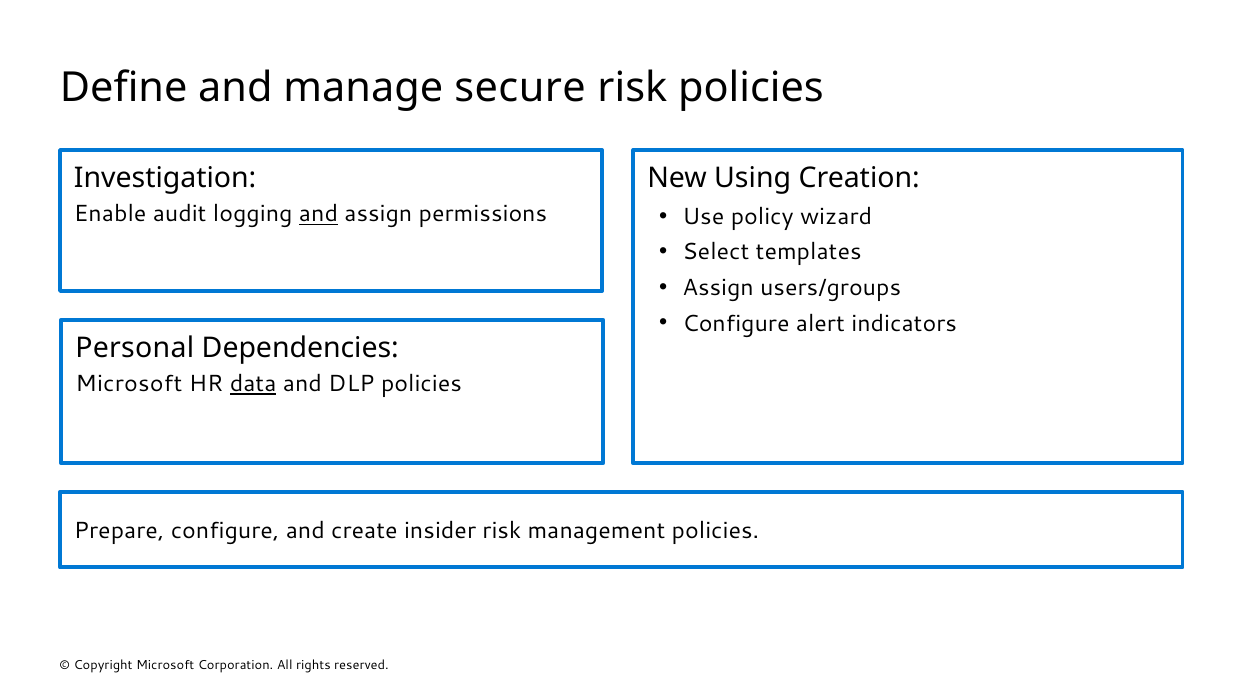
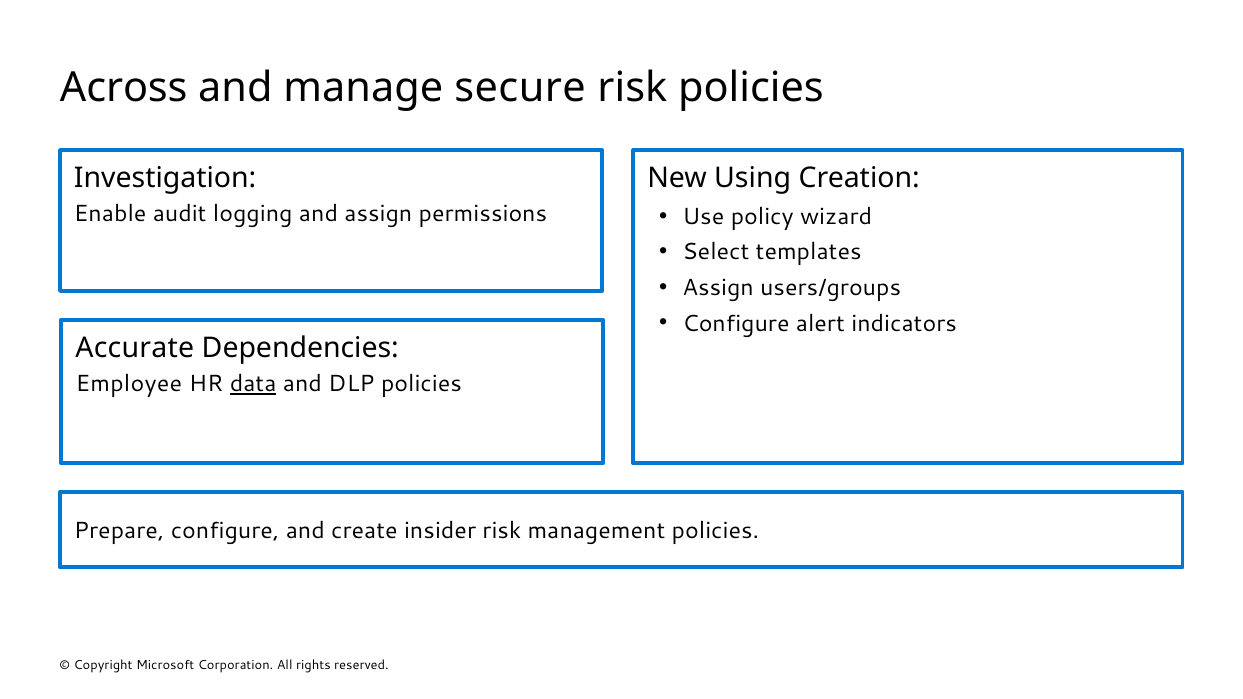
Define: Define -> Across
and at (318, 214) underline: present -> none
Personal: Personal -> Accurate
Microsoft at (129, 384): Microsoft -> Employee
